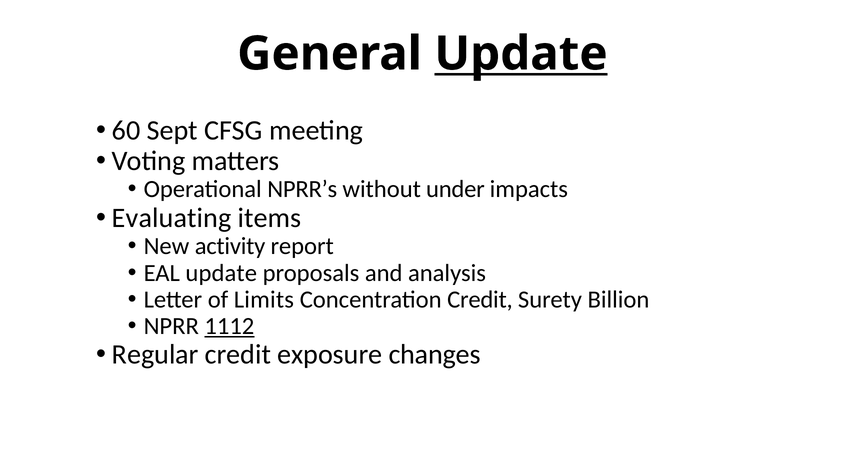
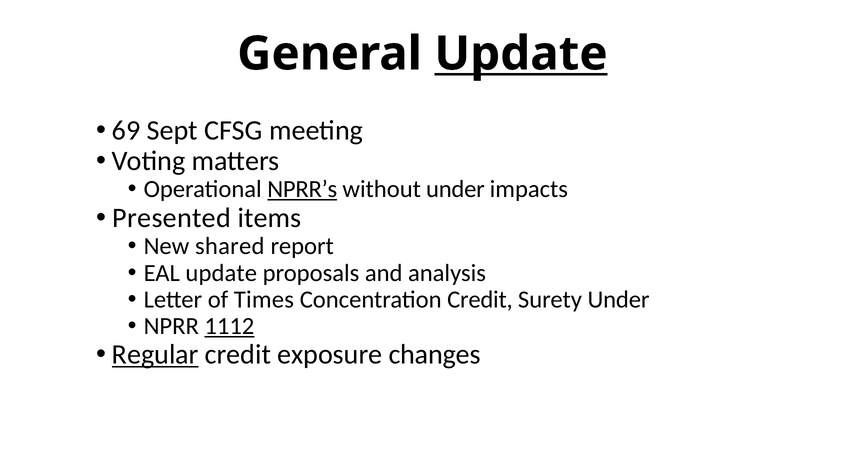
60: 60 -> 69
NPRR’s underline: none -> present
Evaluating: Evaluating -> Presented
activity: activity -> shared
Limits: Limits -> Times
Surety Billion: Billion -> Under
Regular underline: none -> present
